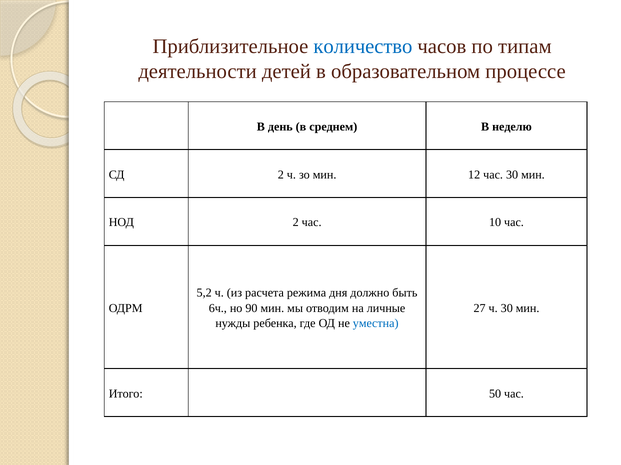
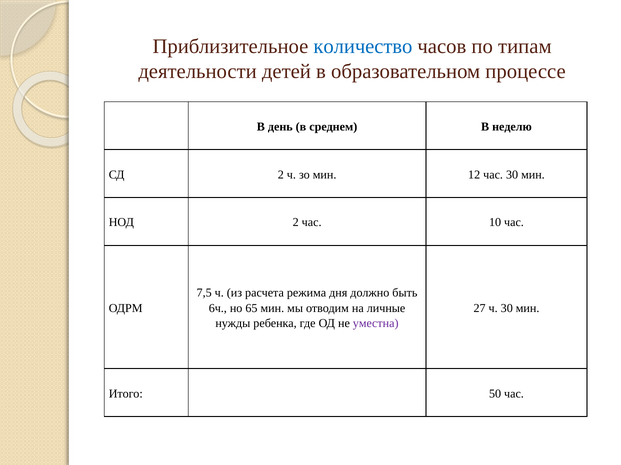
5,2: 5,2 -> 7,5
90: 90 -> 65
уместна colour: blue -> purple
